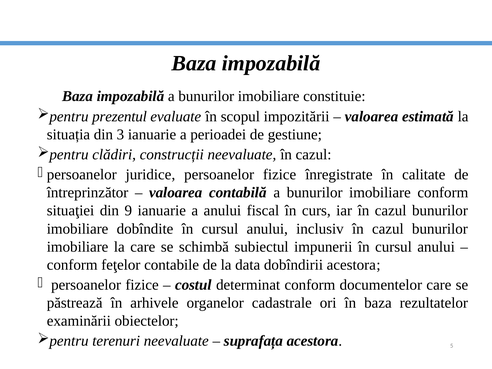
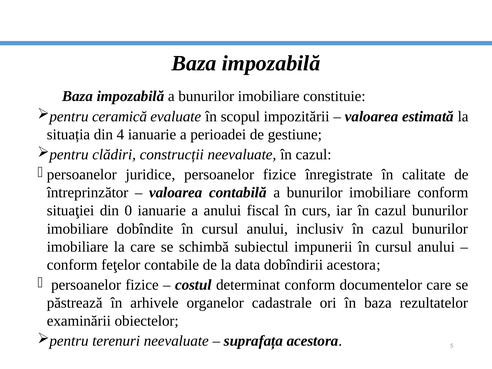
prezentul: prezentul -> ceramică
3: 3 -> 4
9: 9 -> 0
